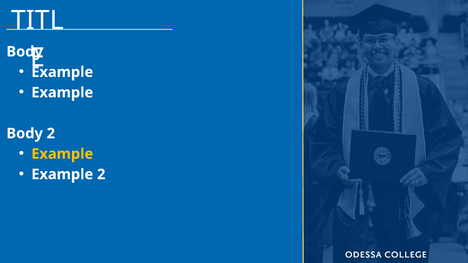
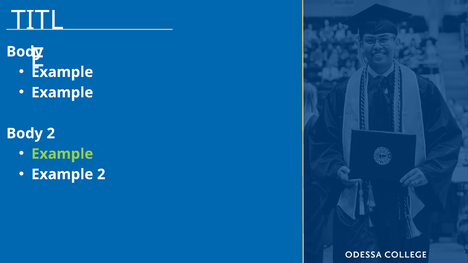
Example at (62, 154) colour: yellow -> light green
